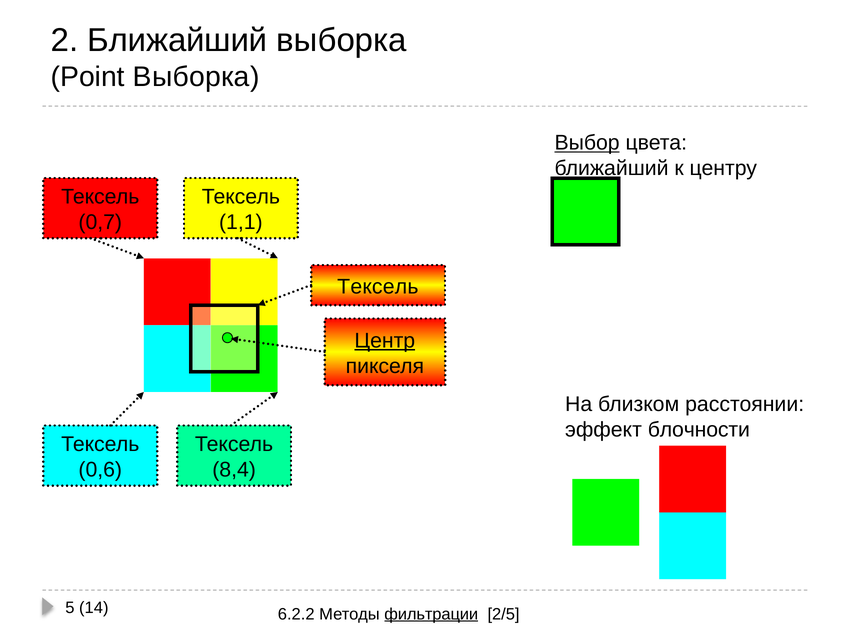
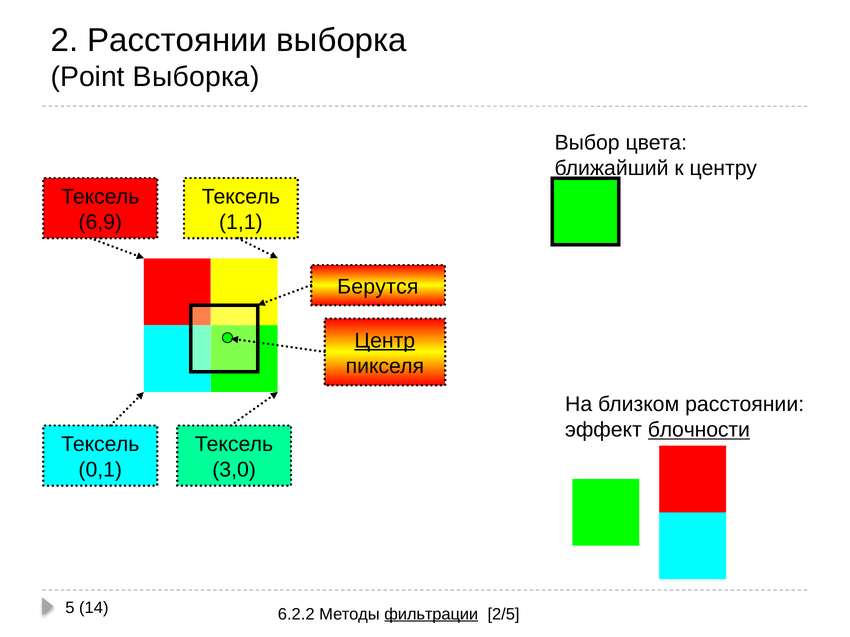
2 Ближайший: Ближайший -> Расстоянии
Выбор underline: present -> none
0,7: 0,7 -> 6,9
Тексель at (378, 287): Тексель -> Берутся
блочности underline: none -> present
0,6: 0,6 -> 0,1
8,4: 8,4 -> 3,0
